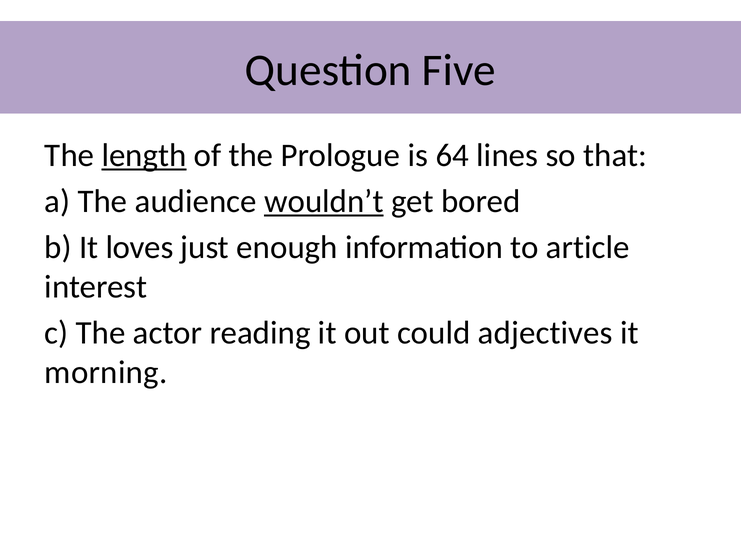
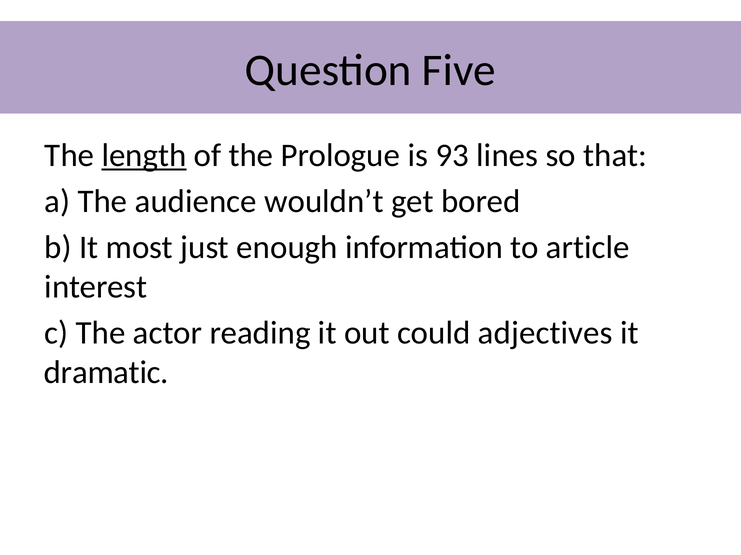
64: 64 -> 93
wouldn’t underline: present -> none
loves: loves -> most
morning: morning -> dramatic
